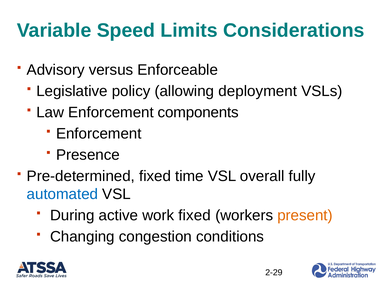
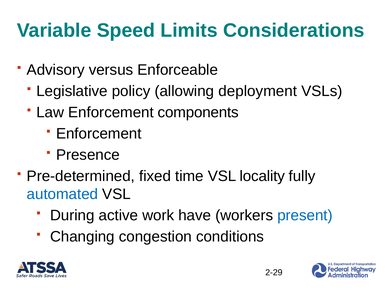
overall: overall -> locality
work fixed: fixed -> have
present colour: orange -> blue
